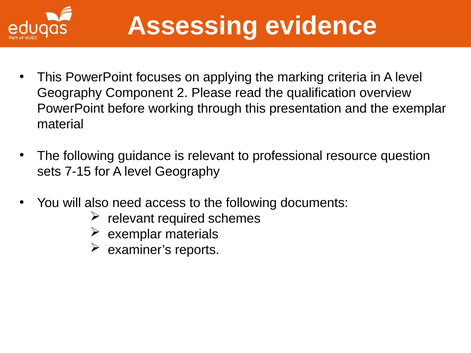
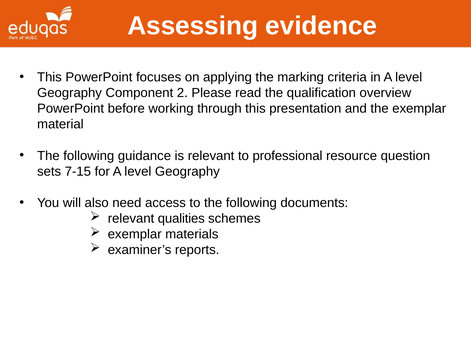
required: required -> qualities
